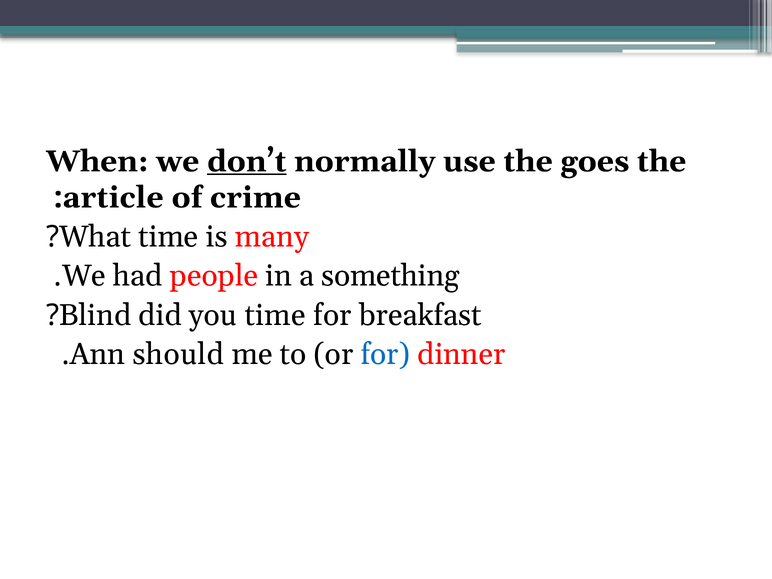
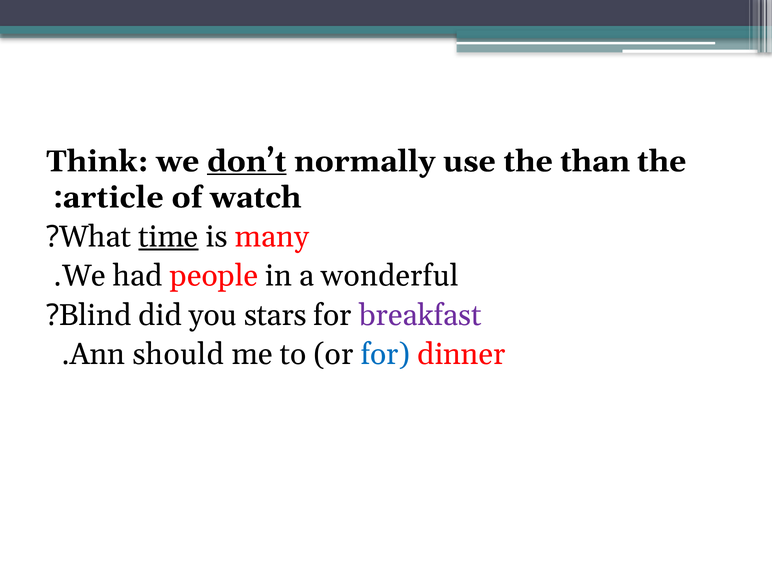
When: When -> Think
goes: goes -> than
crime: crime -> watch
time at (168, 237) underline: none -> present
something: something -> wonderful
you time: time -> stars
breakfast colour: black -> purple
